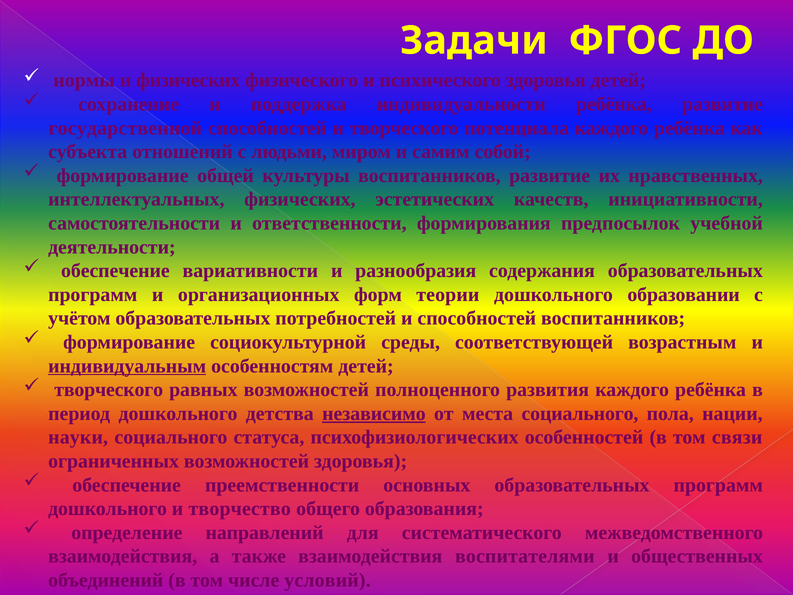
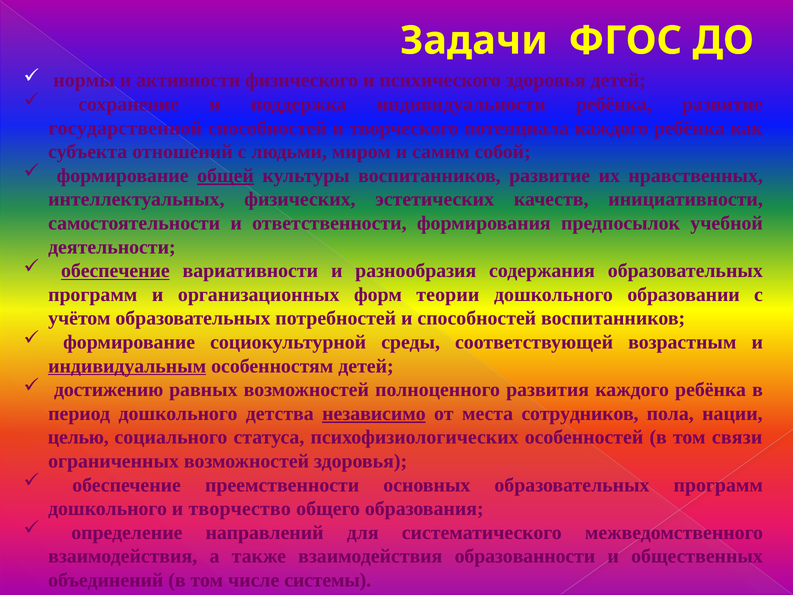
и физических: физических -> активности
общей underline: none -> present
обеспечение at (115, 271) underline: none -> present
творческого at (109, 390): творческого -> достижению
места социального: социального -> сотрудников
науки: науки -> целью
воспитателями: воспитателями -> образованности
условий: условий -> системы
